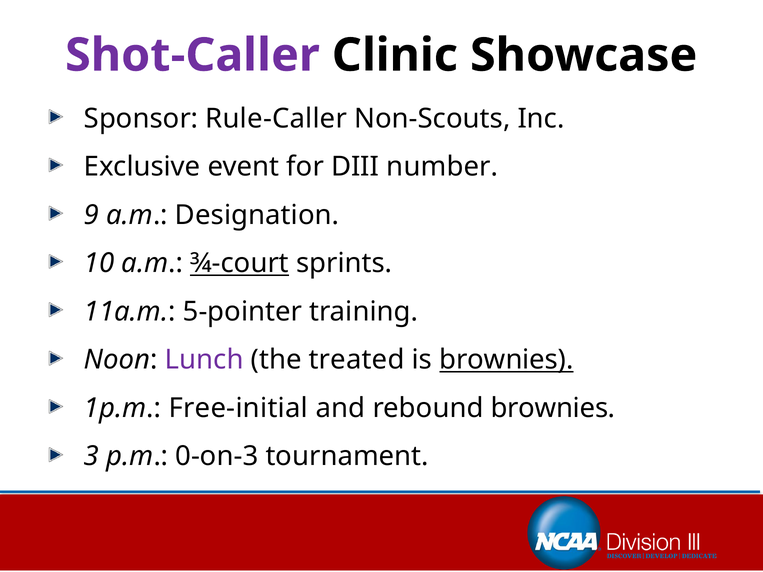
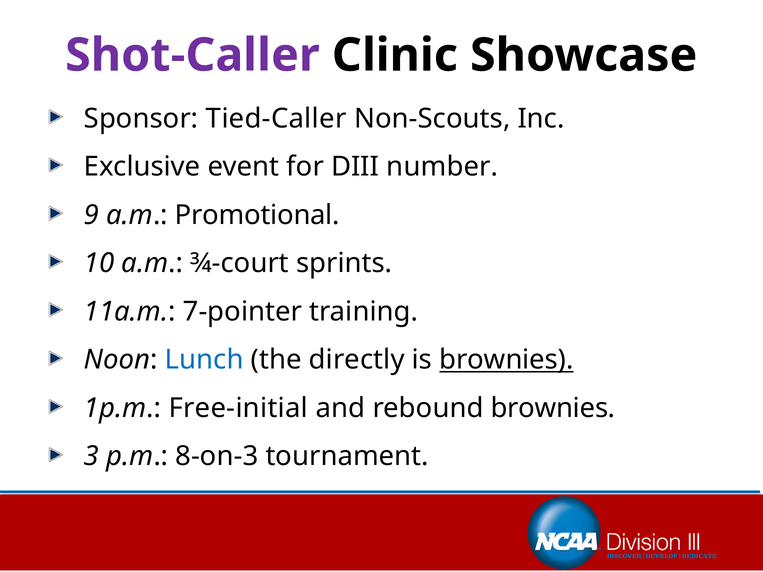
Rule-Caller: Rule-Caller -> Tied-Caller
Designation: Designation -> Promotional
¾-court underline: present -> none
5-pointer: 5-pointer -> 7-pointer
Lunch colour: purple -> blue
treated: treated -> directly
0-on-3: 0-on-3 -> 8-on-3
